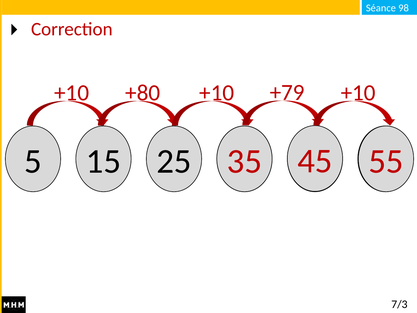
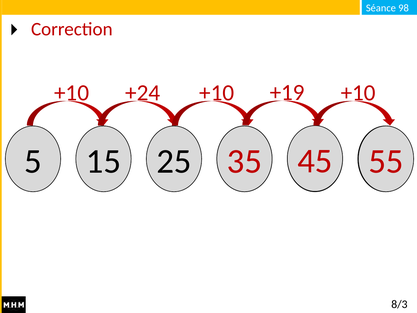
+79: +79 -> +19
+80: +80 -> +24
7/3: 7/3 -> 8/3
